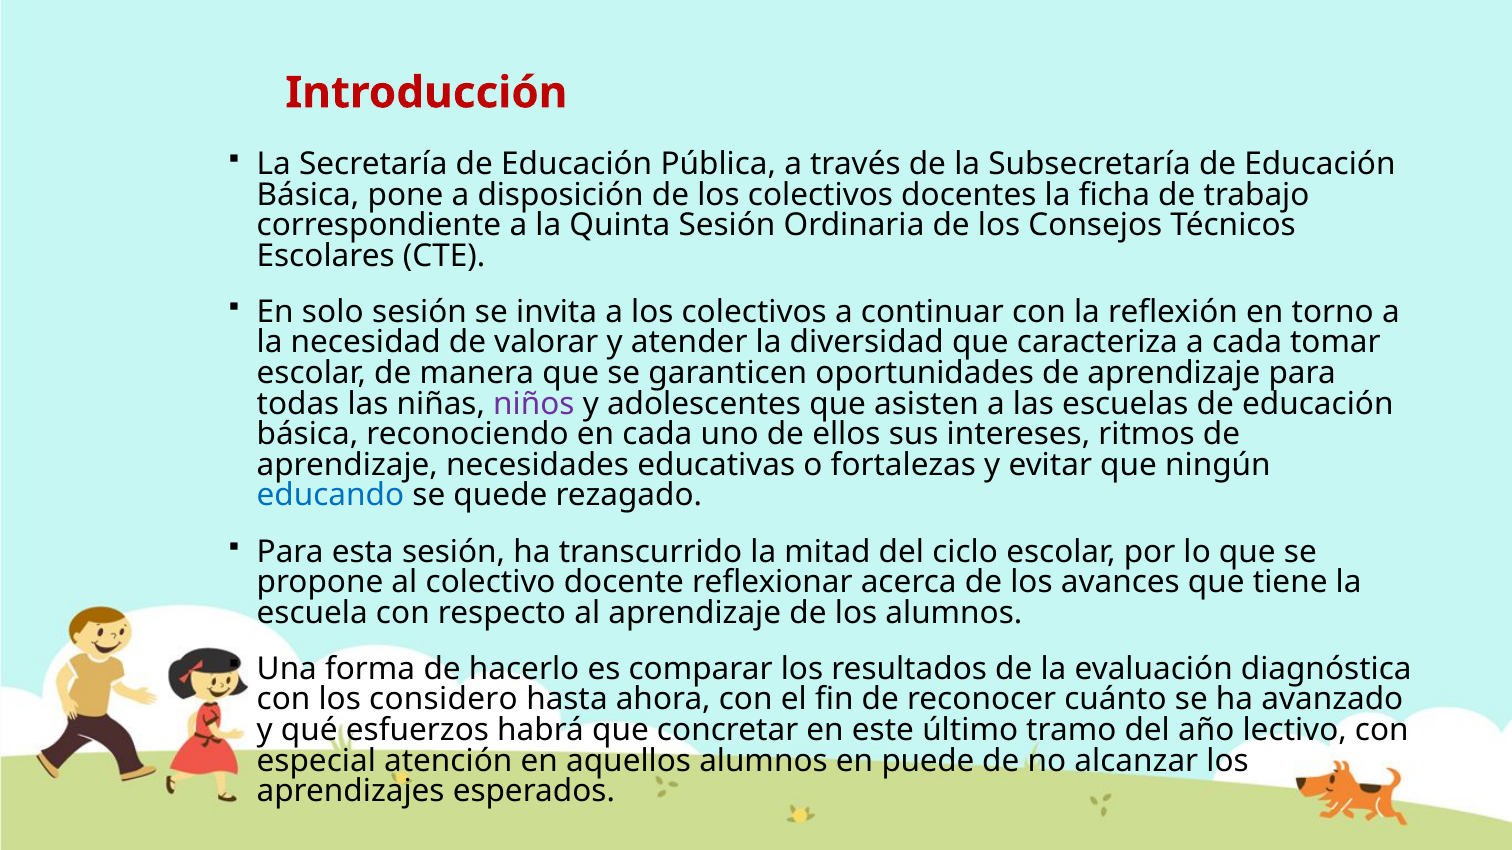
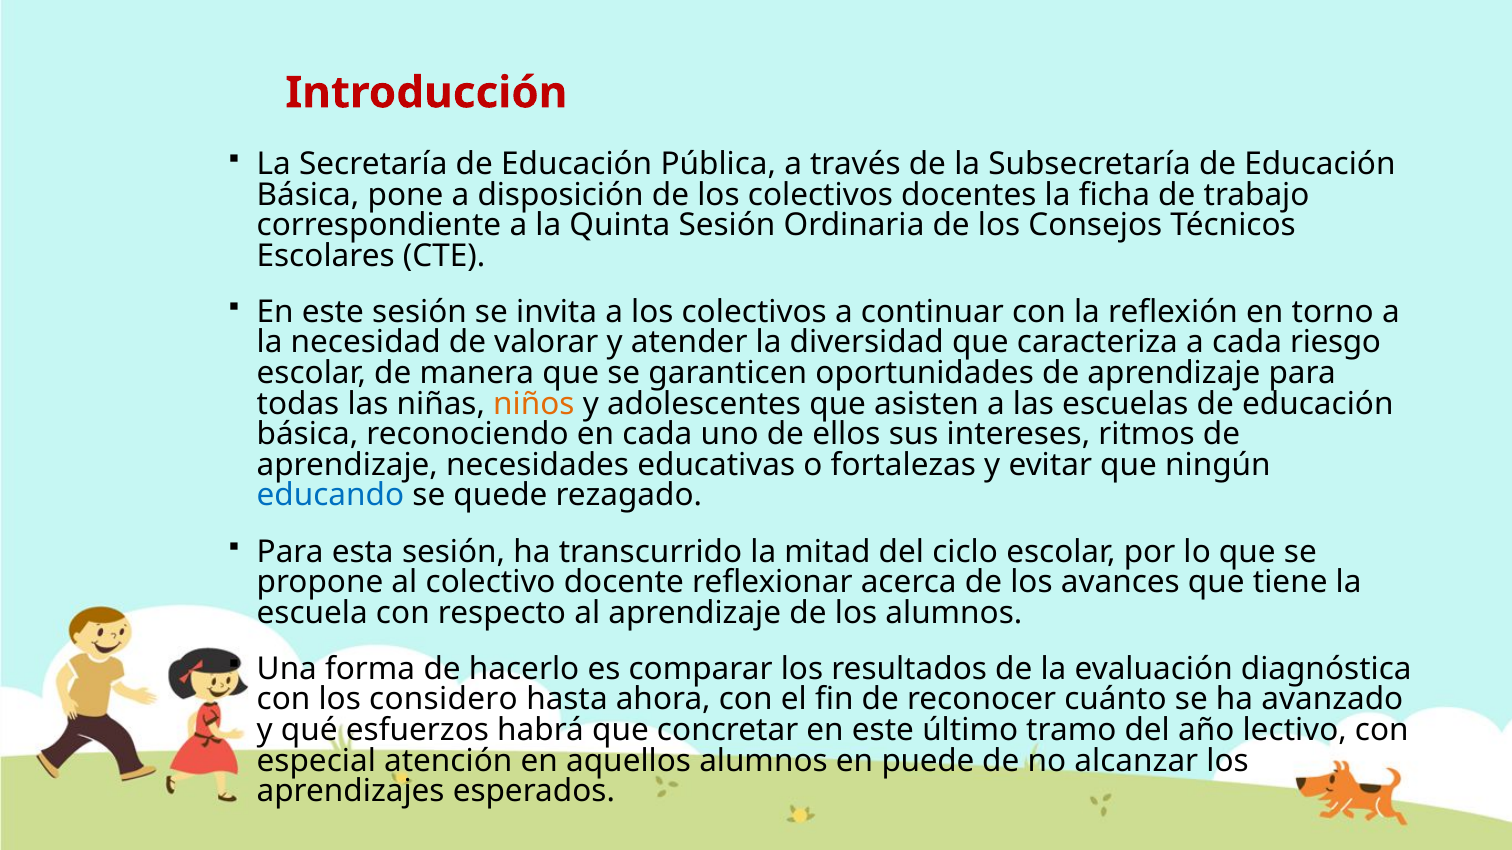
solo at (333, 312): solo -> este
tomar: tomar -> riesgo
niños colour: purple -> orange
